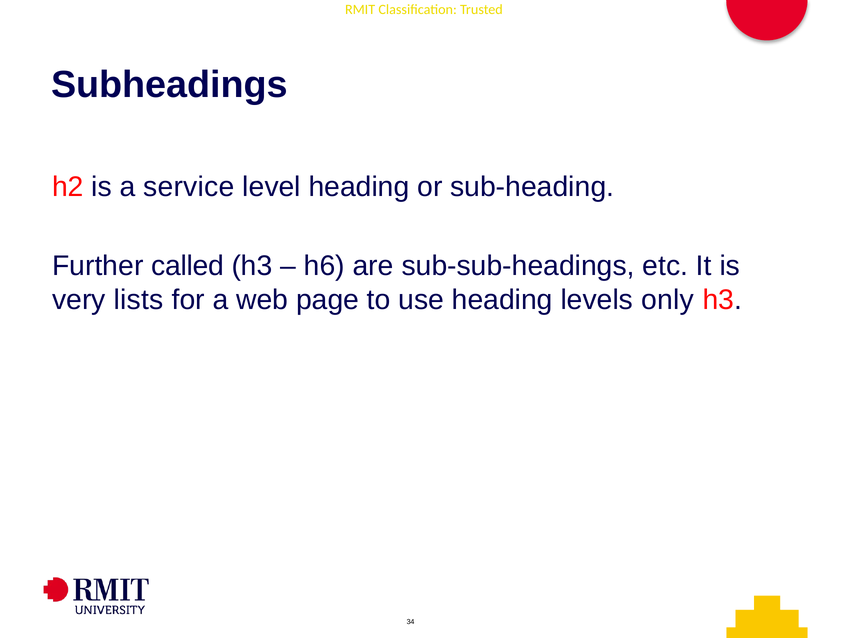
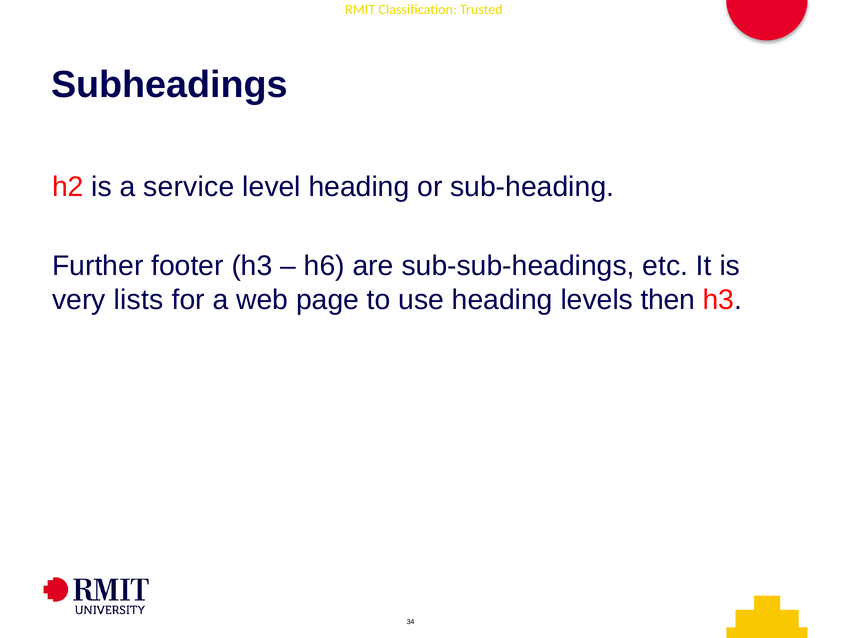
called: called -> footer
only: only -> then
